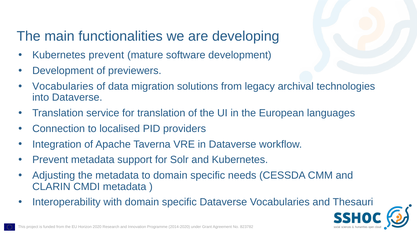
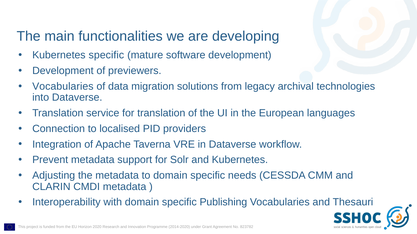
Kubernetes prevent: prevent -> specific
specific Dataverse: Dataverse -> Publishing
